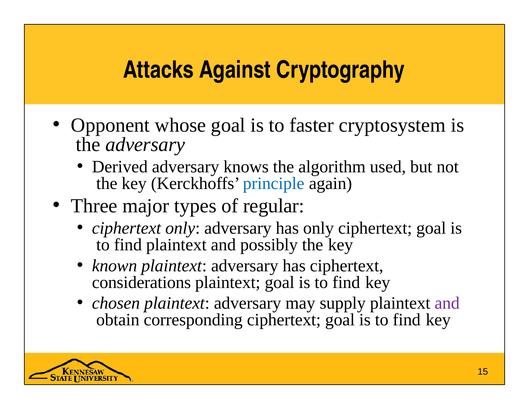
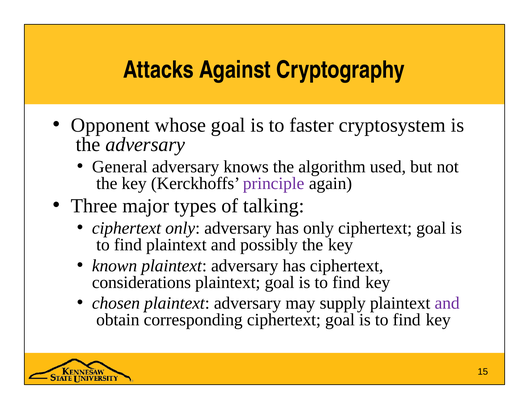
Derived: Derived -> General
principle colour: blue -> purple
regular: regular -> talking
